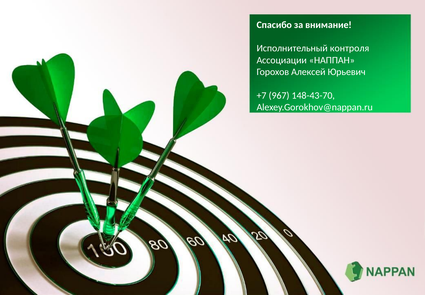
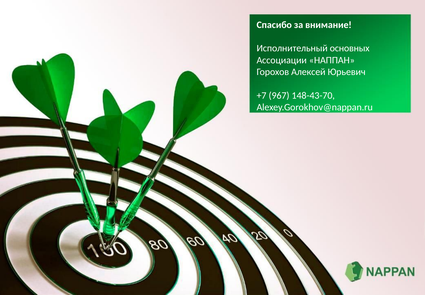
контроля: контроля -> основных
